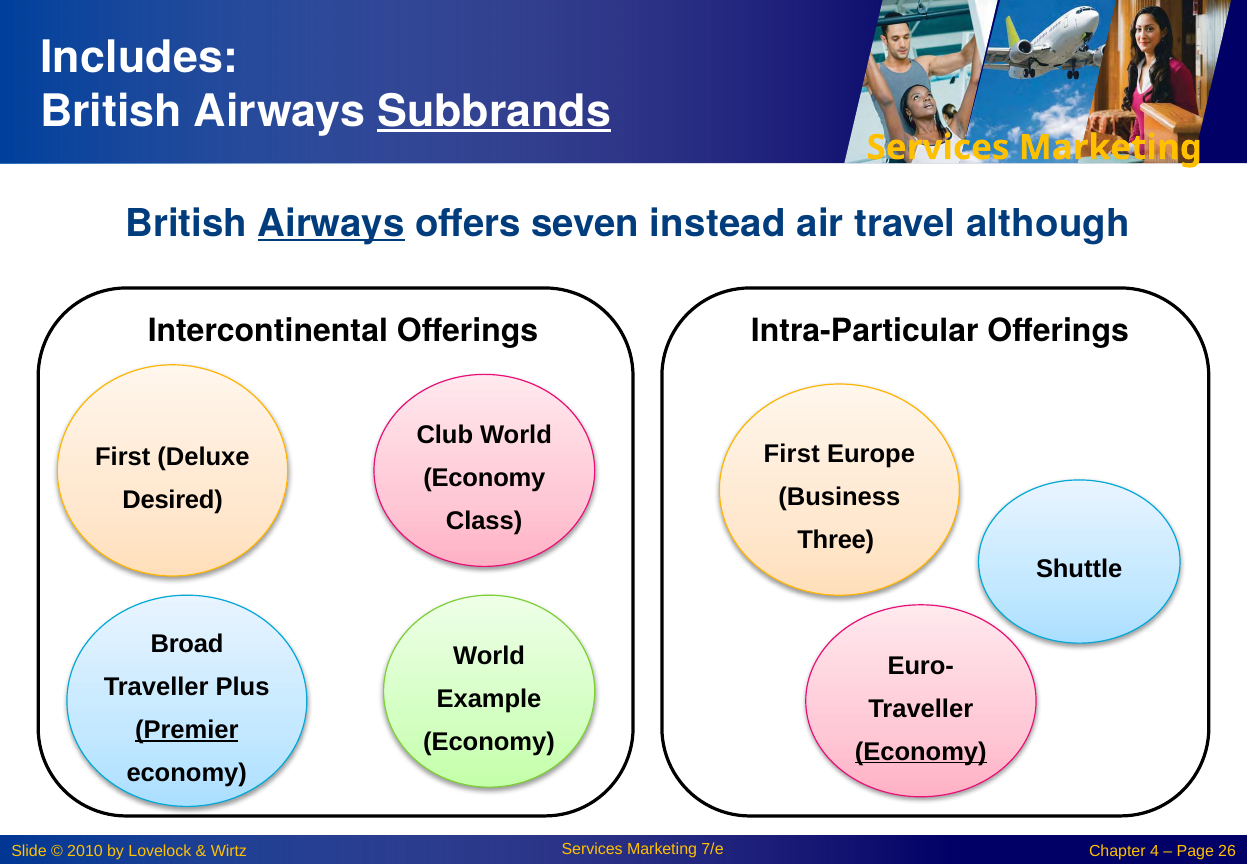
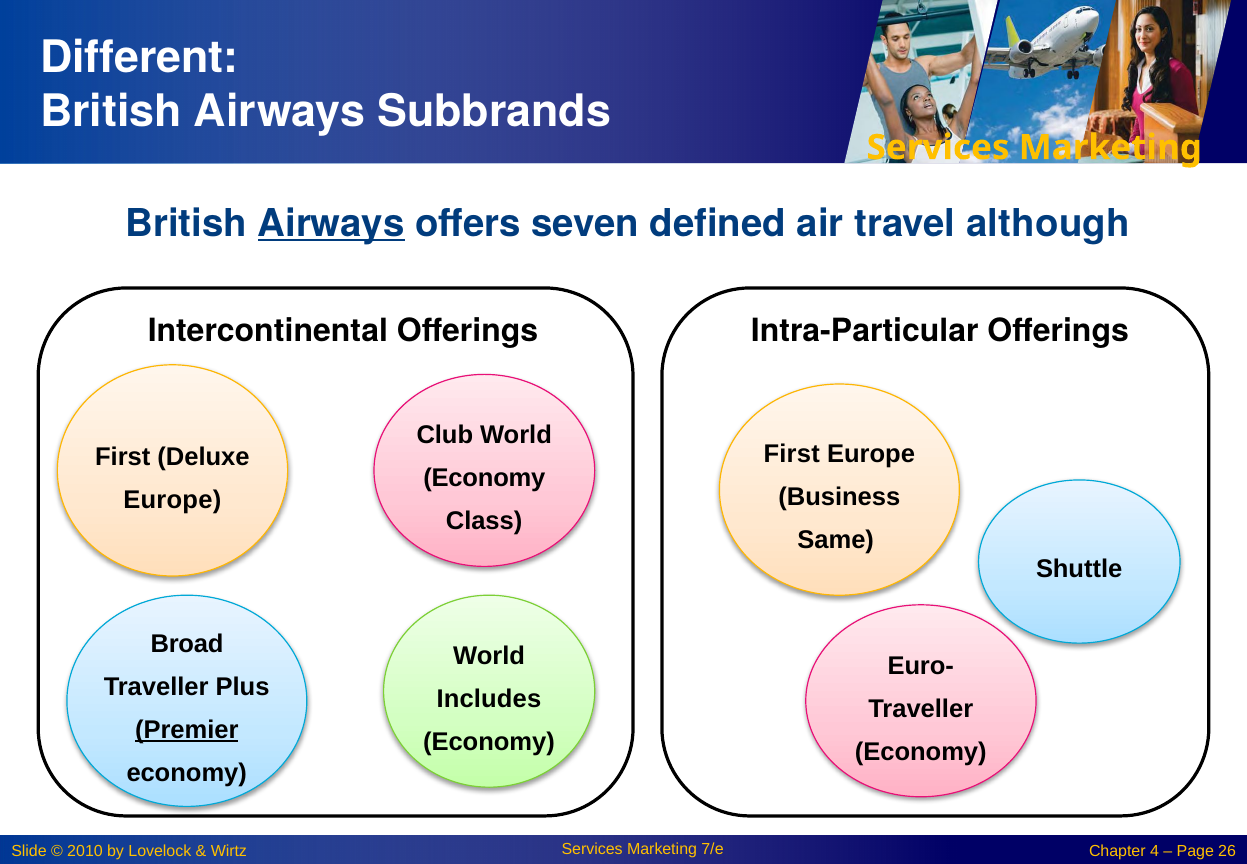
Includes: Includes -> Different
Subbrands underline: present -> none
instead: instead -> defined
Desired at (173, 500): Desired -> Europe
Three: Three -> Same
Example: Example -> Includes
Economy at (921, 751) underline: present -> none
